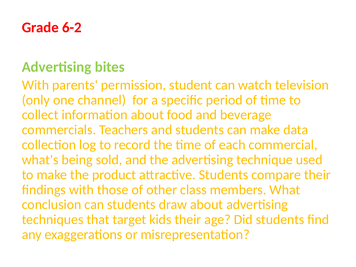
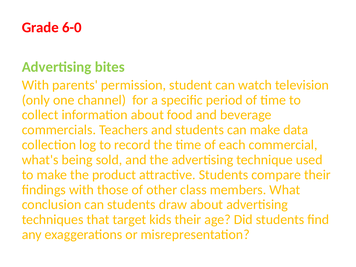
6-2: 6-2 -> 6-0
